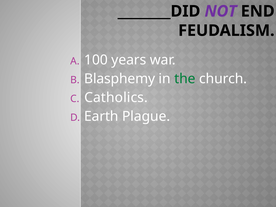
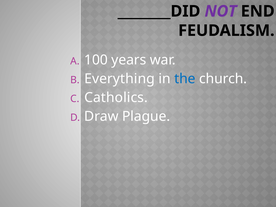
Blasphemy: Blasphemy -> Everything
the colour: green -> blue
Earth: Earth -> Draw
